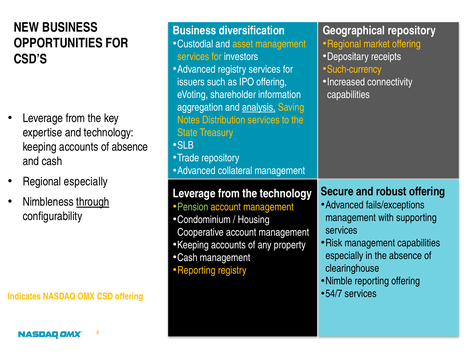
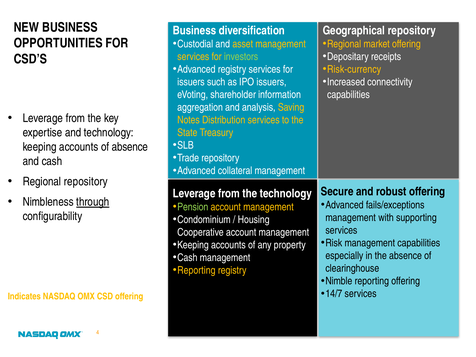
investors colour: white -> light green
Such-currency: Such-currency -> Risk-currency
IPO offering: offering -> issuers
analysis underline: present -> none
Regional especially: especially -> repository
54/7: 54/7 -> 14/7
